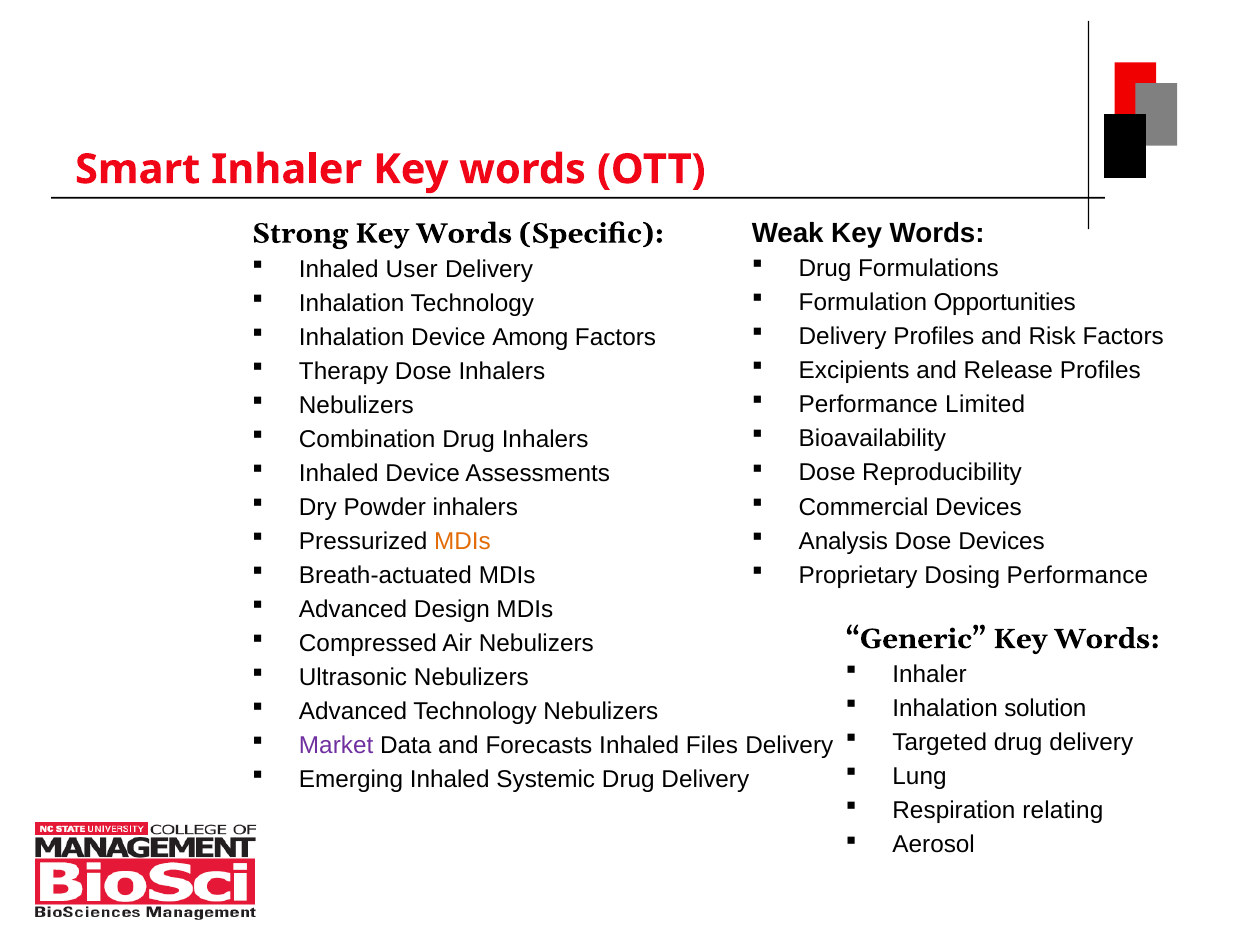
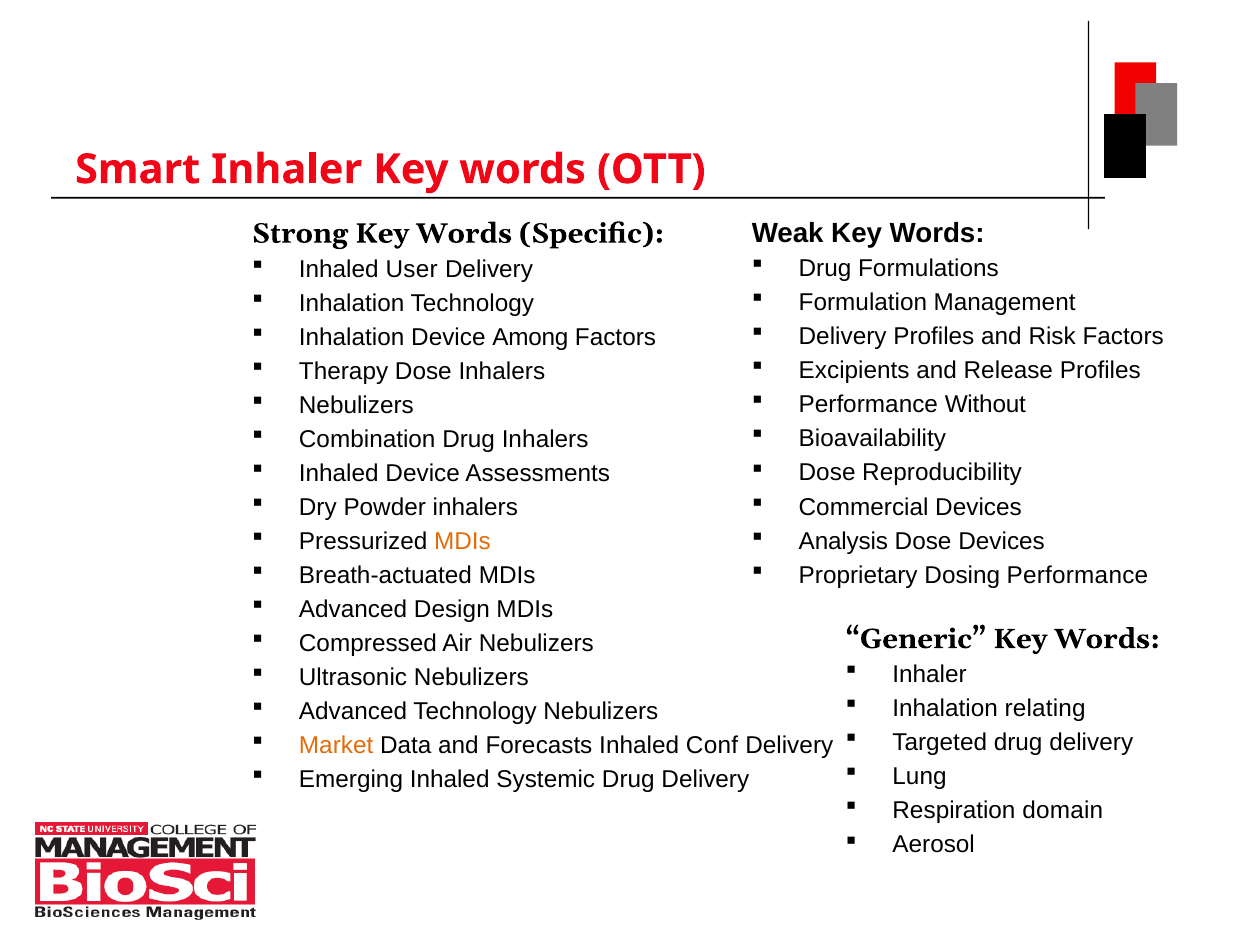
Opportunities: Opportunities -> Management
Limited: Limited -> Without
solution: solution -> relating
Market colour: purple -> orange
Files: Files -> Conf
relating: relating -> domain
